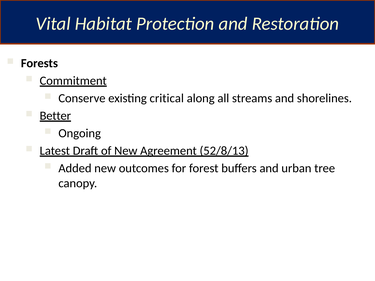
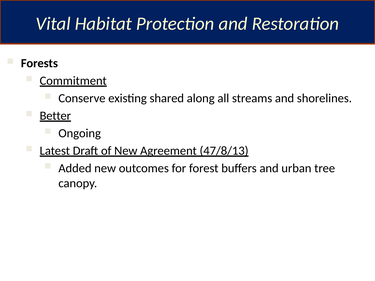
critical: critical -> shared
52/8/13: 52/8/13 -> 47/8/13
